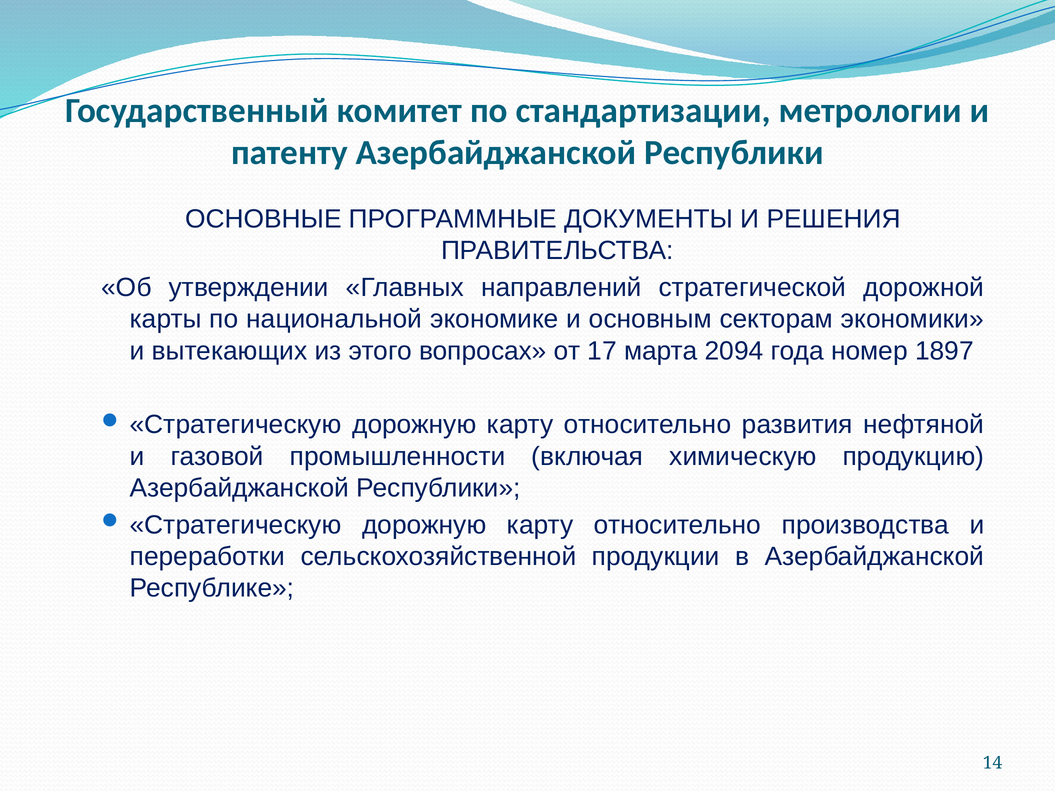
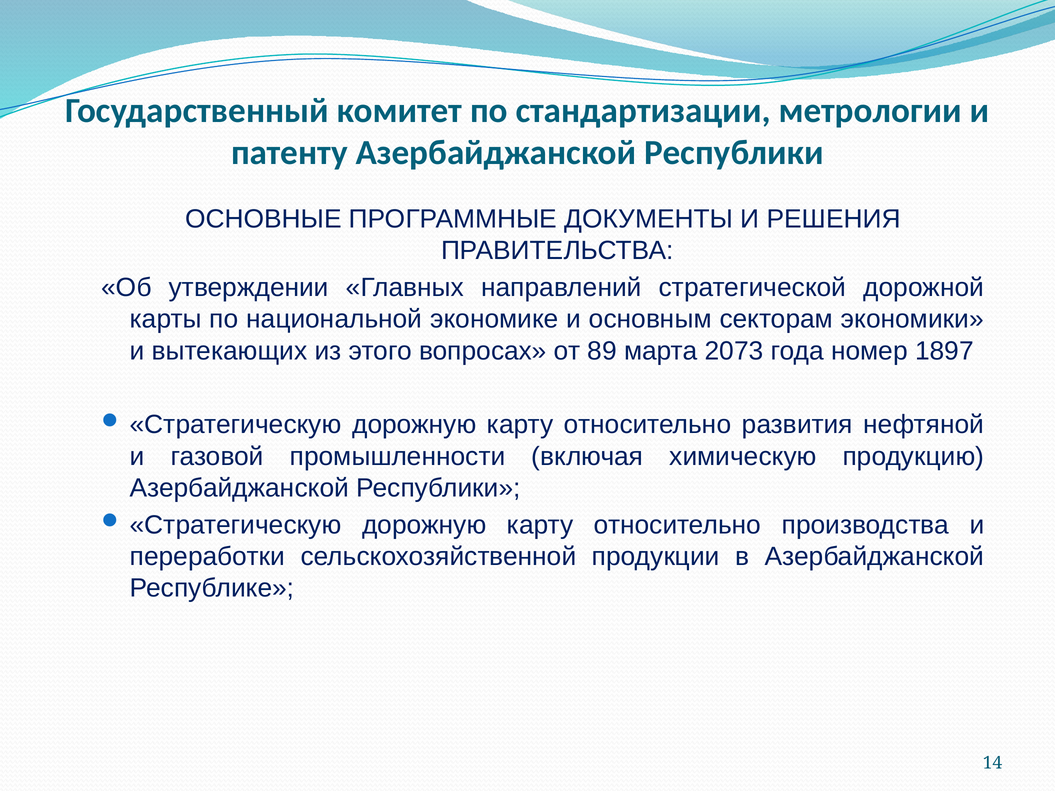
17: 17 -> 89
2094: 2094 -> 2073
